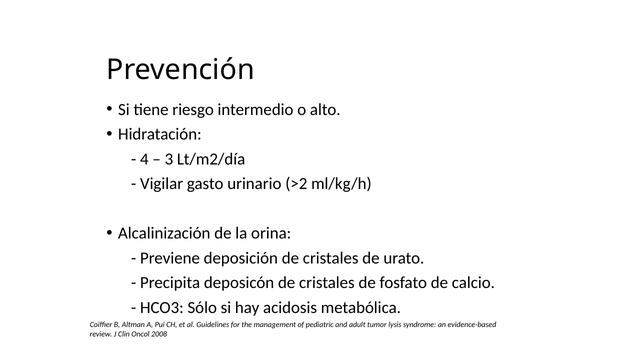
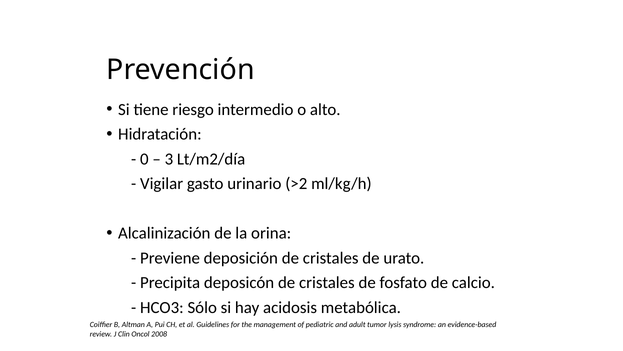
4: 4 -> 0
